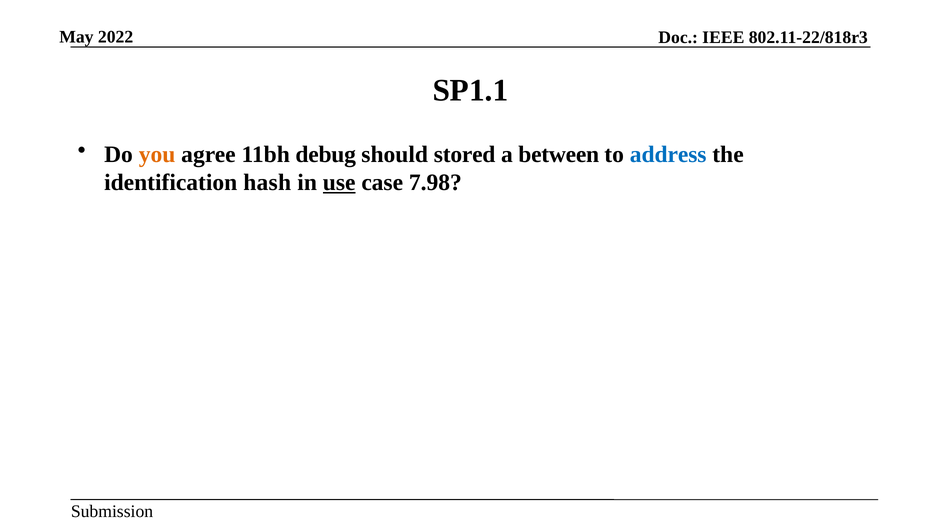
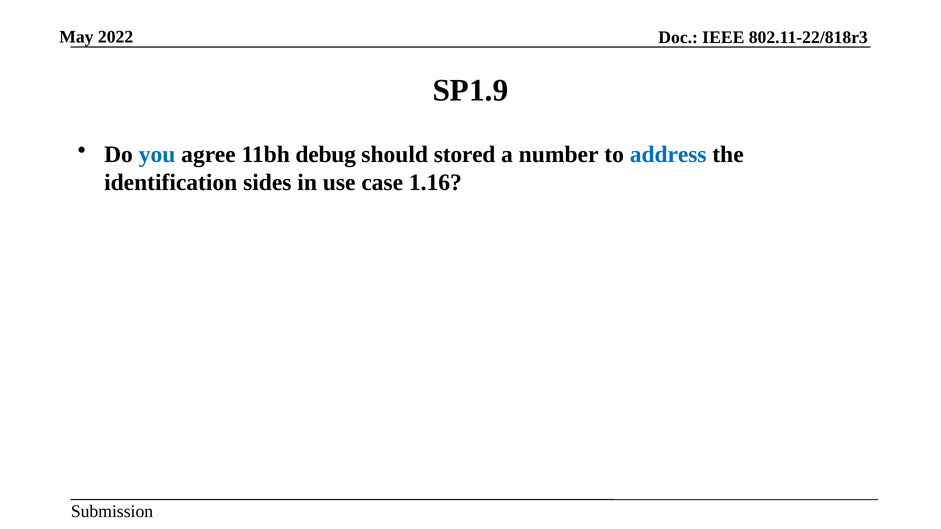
SP1.1: SP1.1 -> SP1.9
you colour: orange -> blue
between: between -> number
hash: hash -> sides
use underline: present -> none
7.98: 7.98 -> 1.16
